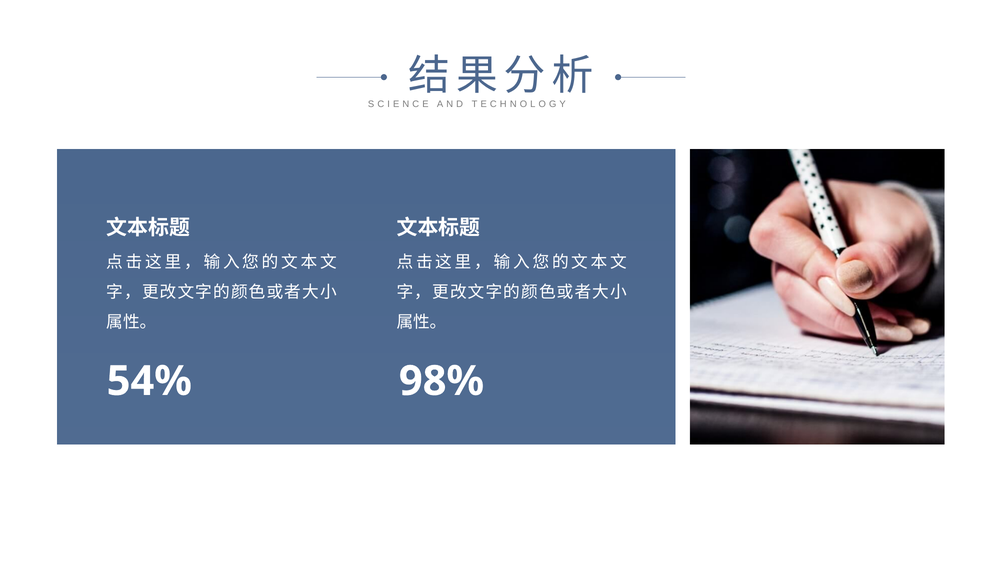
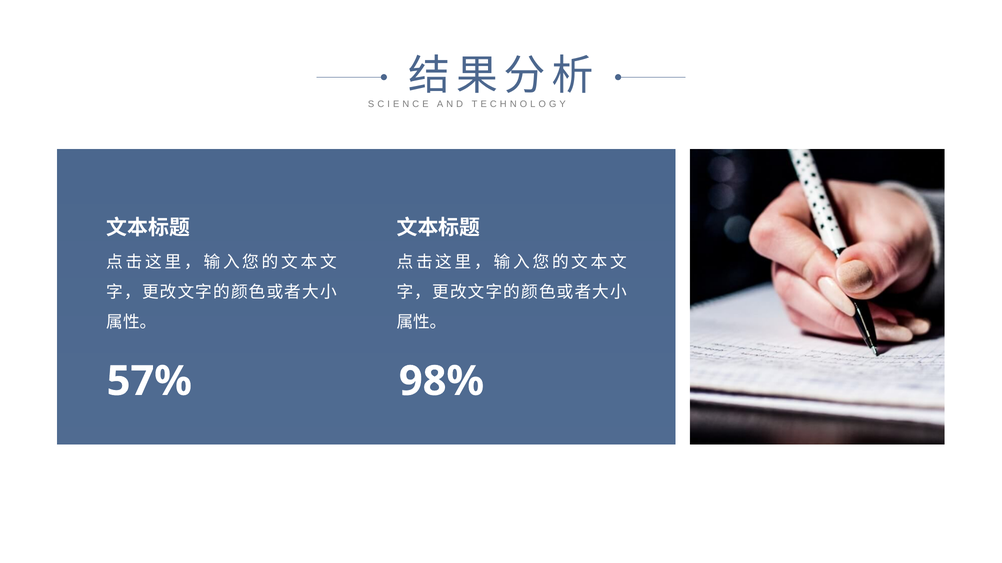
54%: 54% -> 57%
